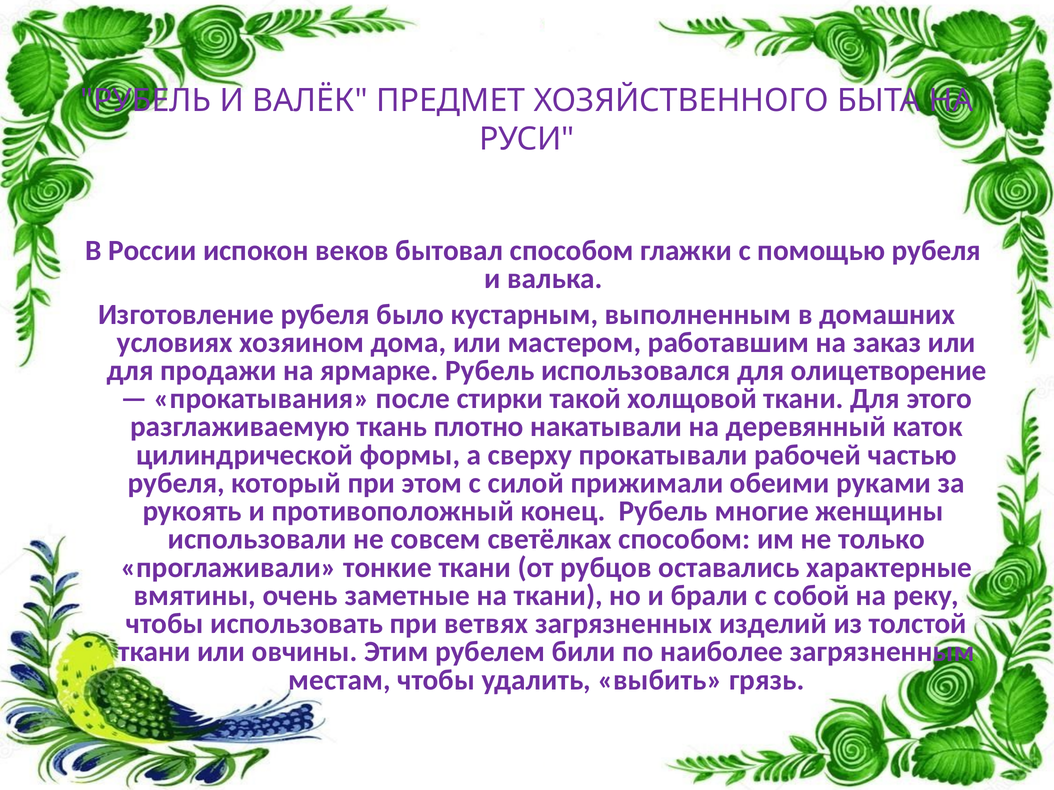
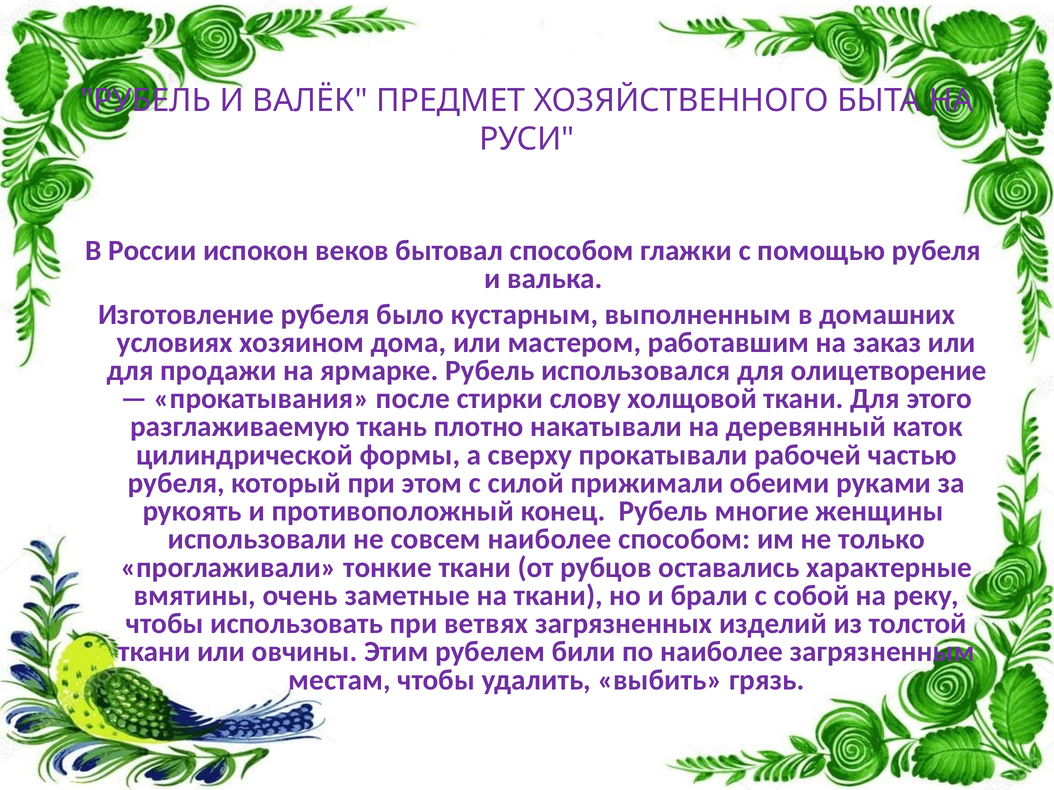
такой: такой -> слову
совсем светёлках: светёлках -> наиболее
